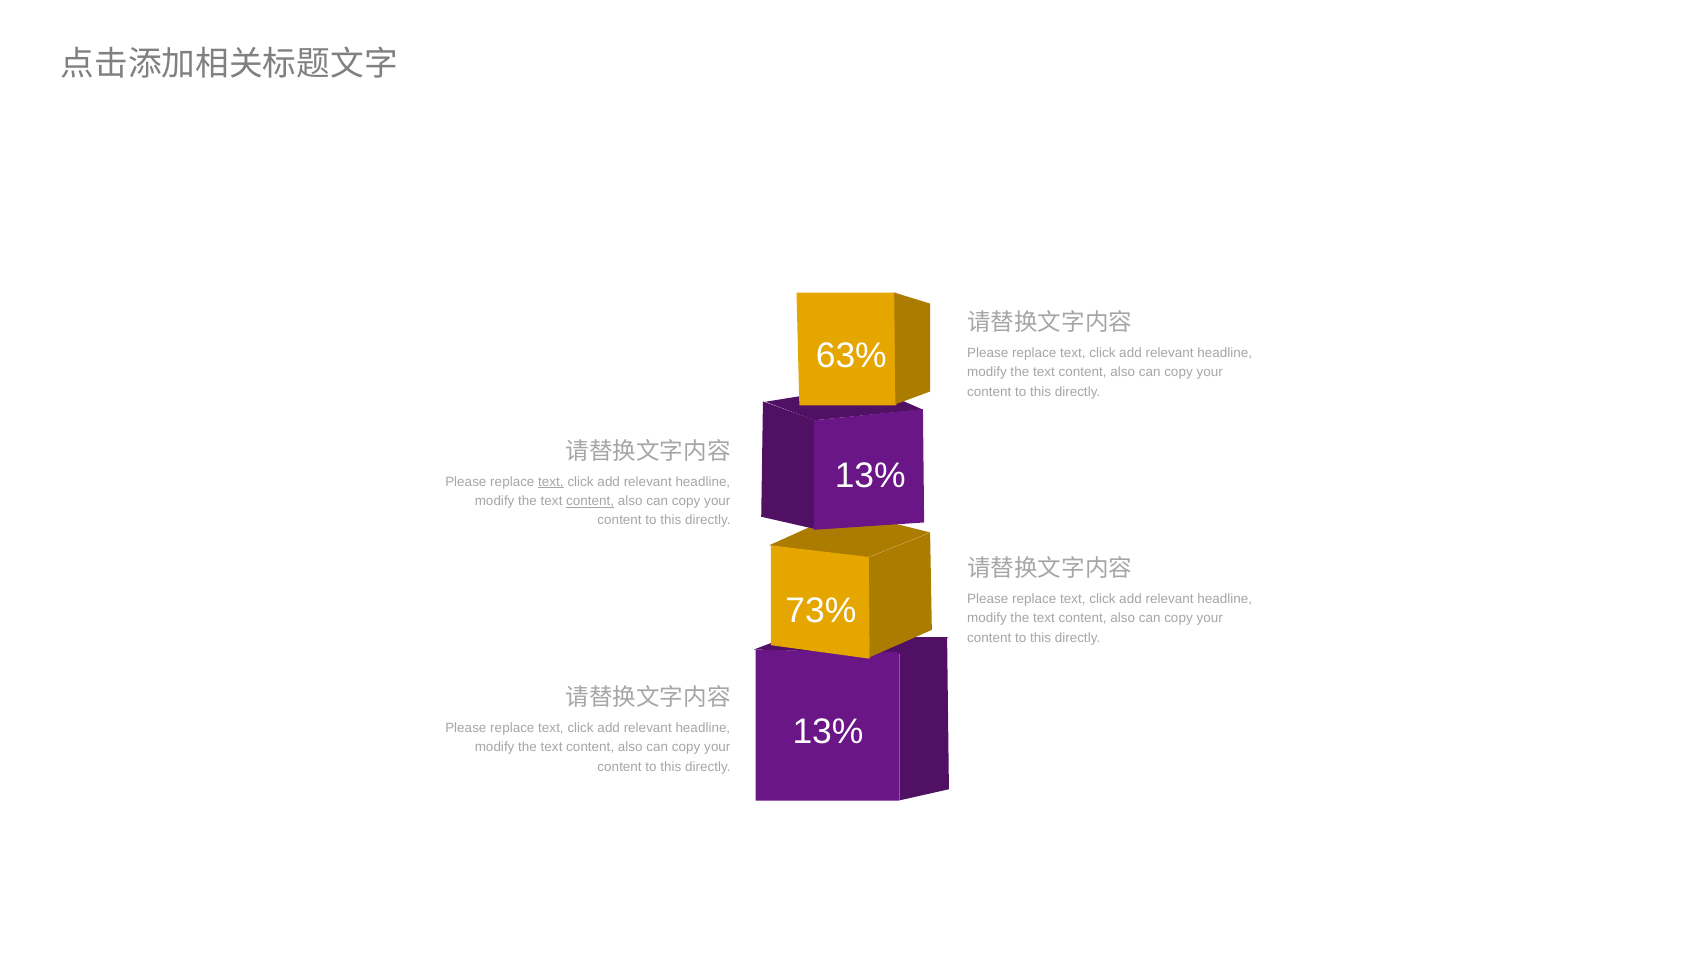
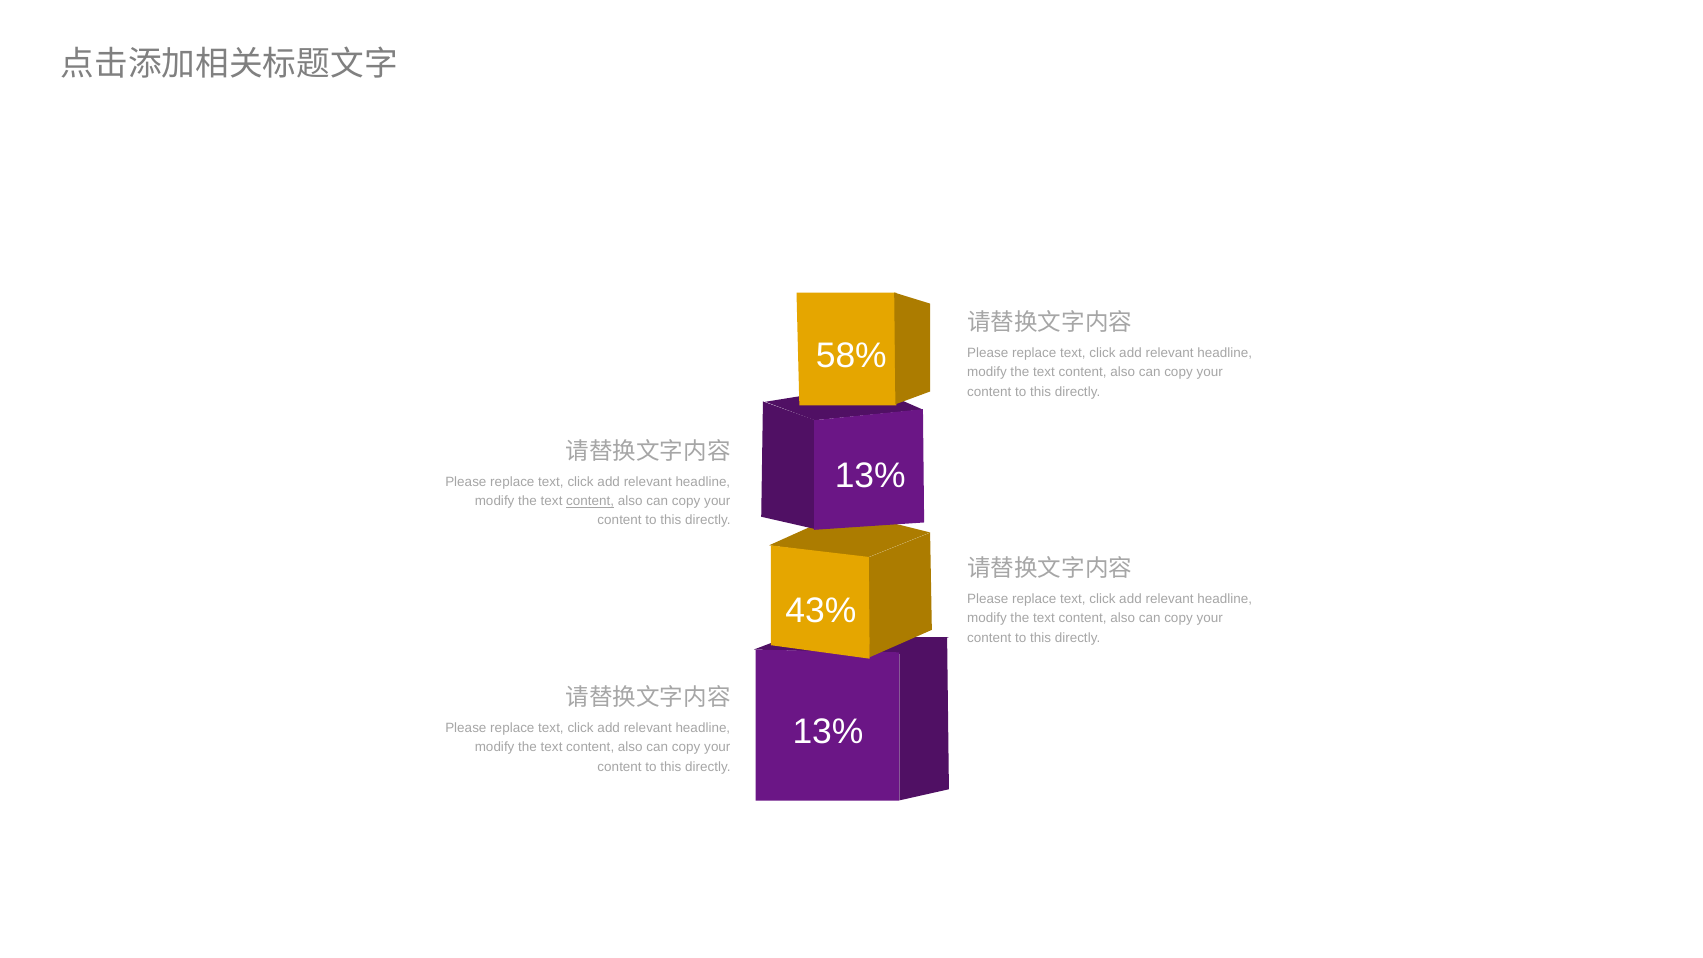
63%: 63% -> 58%
text at (551, 482) underline: present -> none
73%: 73% -> 43%
